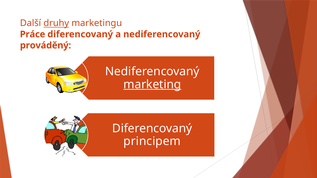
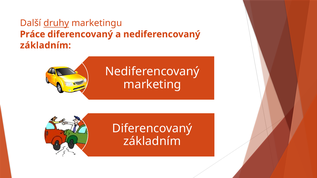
prováděný at (46, 45): prováděný -> základním
marketing underline: present -> none
principem at (152, 141): principem -> základním
